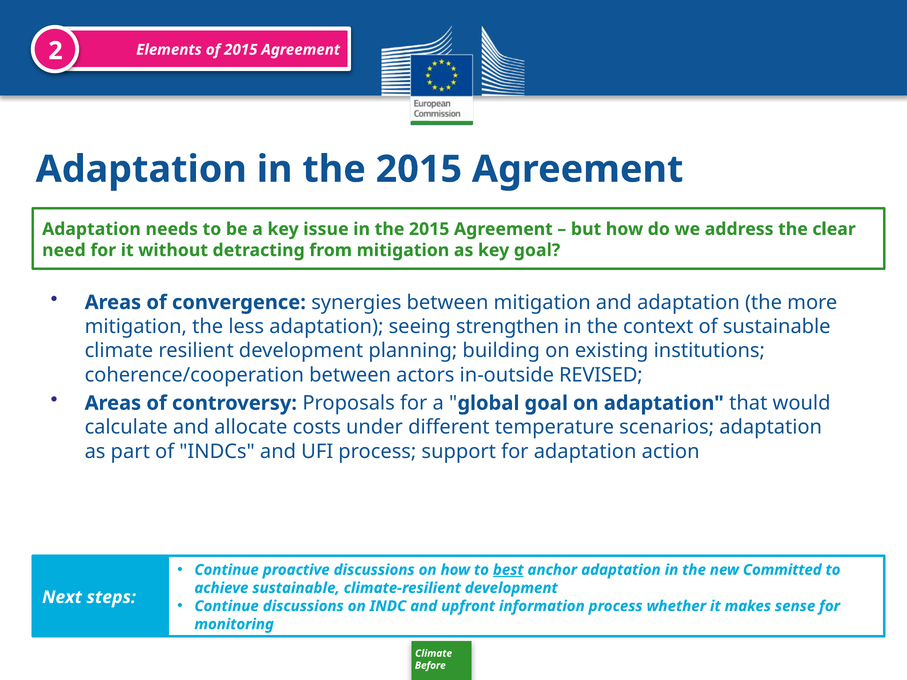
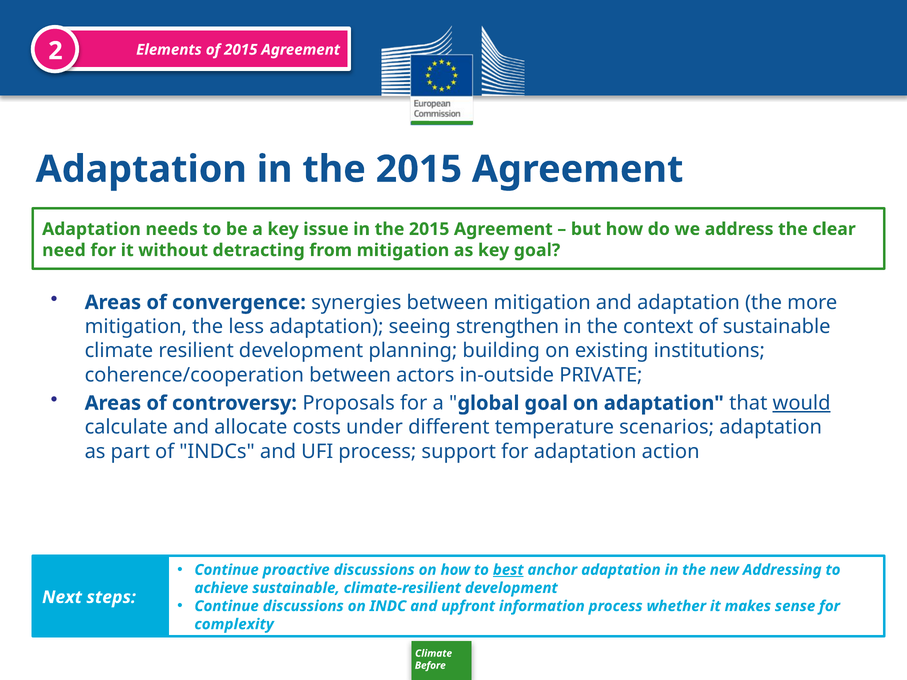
REVISED: REVISED -> PRIVATE
would underline: none -> present
Committed: Committed -> Addressing
monitoring: monitoring -> complexity
